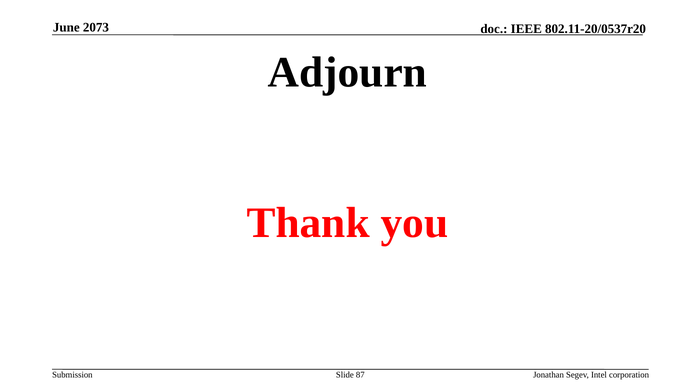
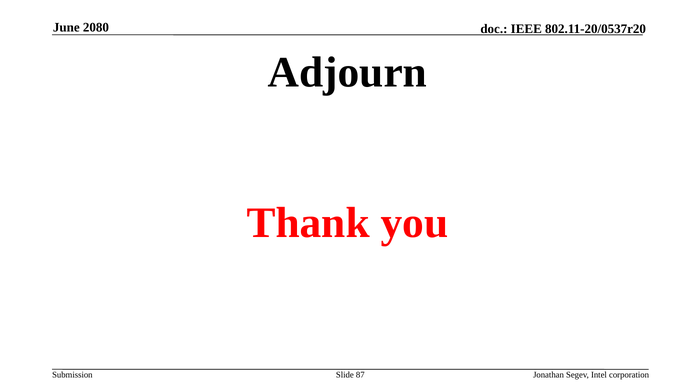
2073: 2073 -> 2080
